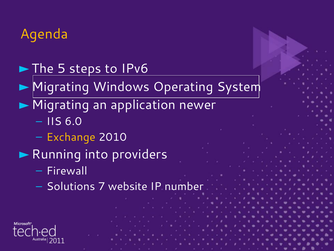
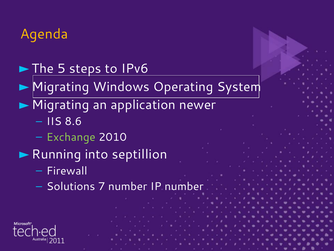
6.0: 6.0 -> 8.6
Exchange colour: yellow -> light green
providers: providers -> septillion
7 website: website -> number
